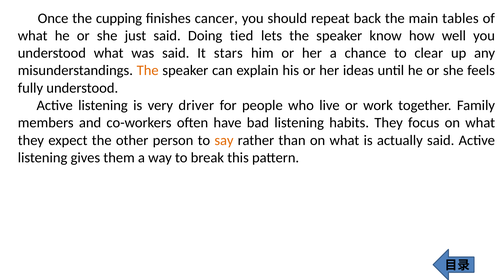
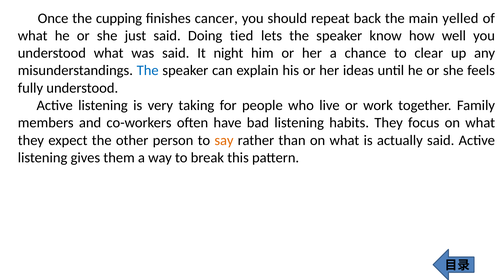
tables: tables -> yelled
stars: stars -> night
The at (148, 71) colour: orange -> blue
driver: driver -> taking
